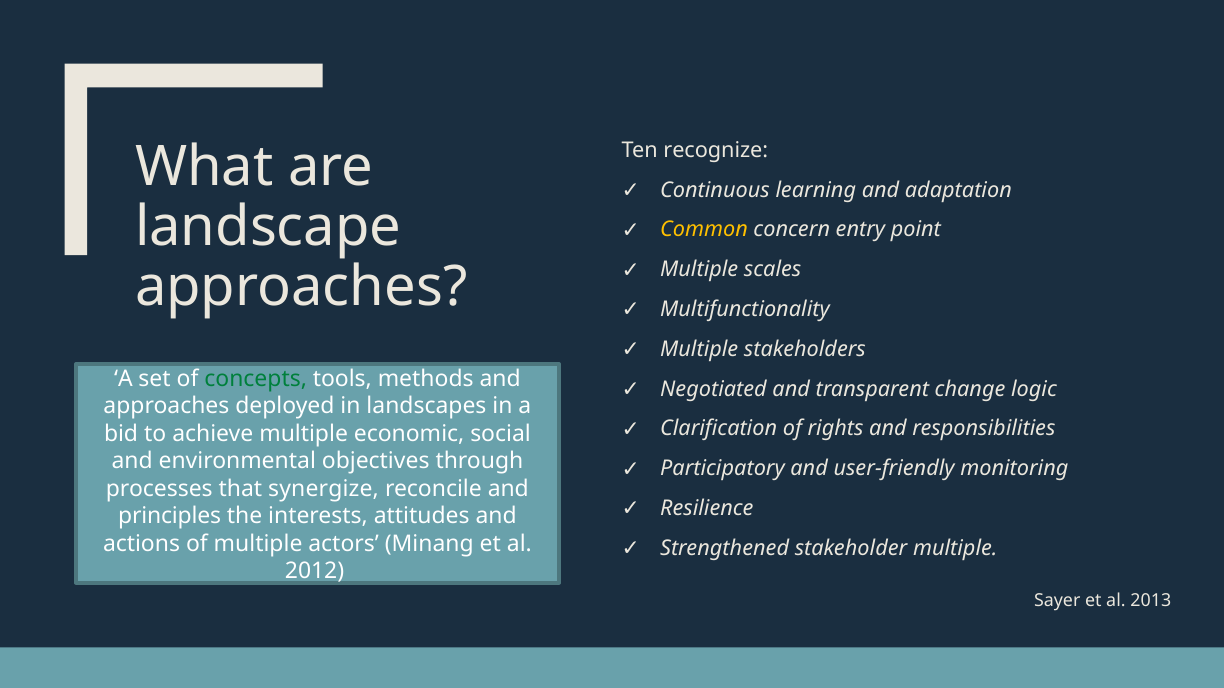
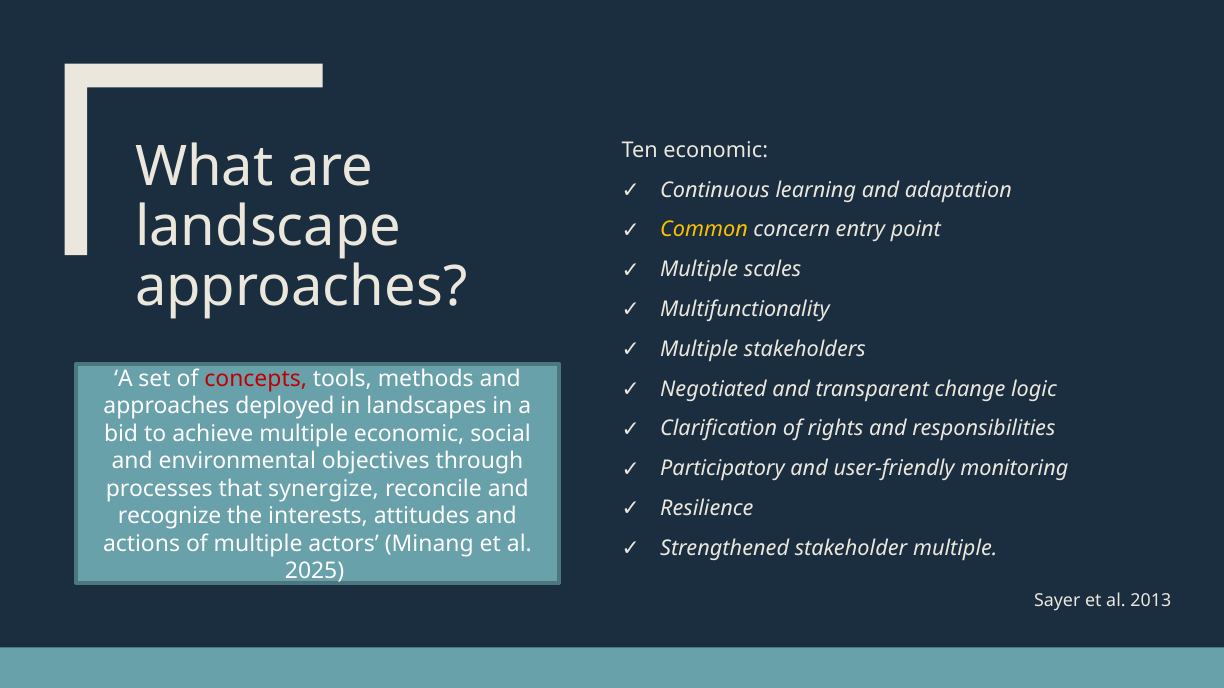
Ten recognize: recognize -> economic
concepts colour: green -> red
principles: principles -> recognize
2012: 2012 -> 2025
